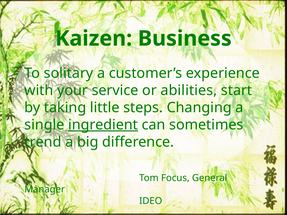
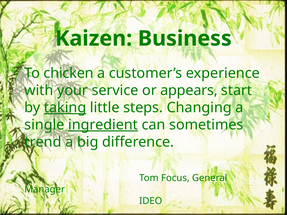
solitary: solitary -> chicken
abilities: abilities -> appears
taking underline: none -> present
